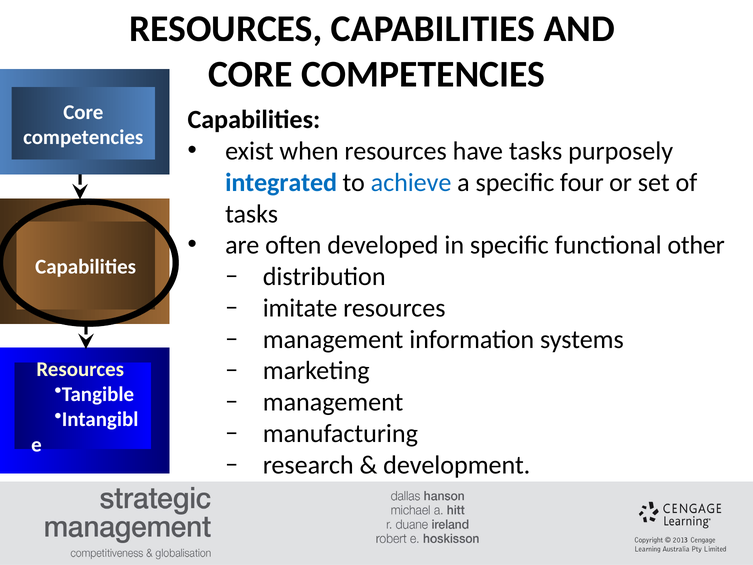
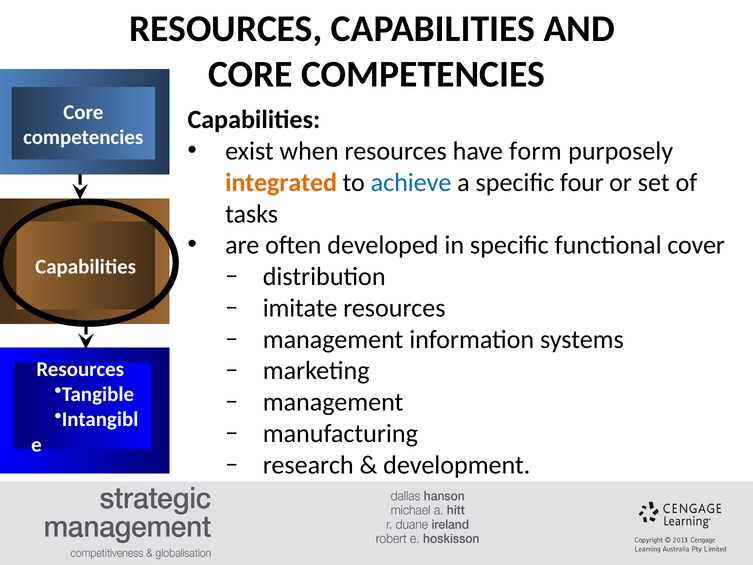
have tasks: tasks -> form
integrated colour: blue -> orange
other: other -> cover
